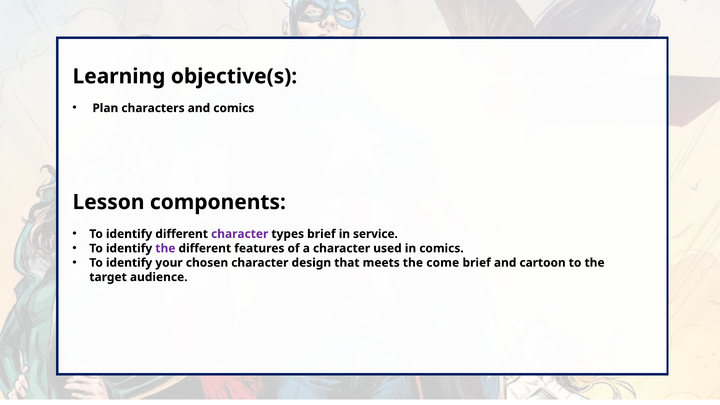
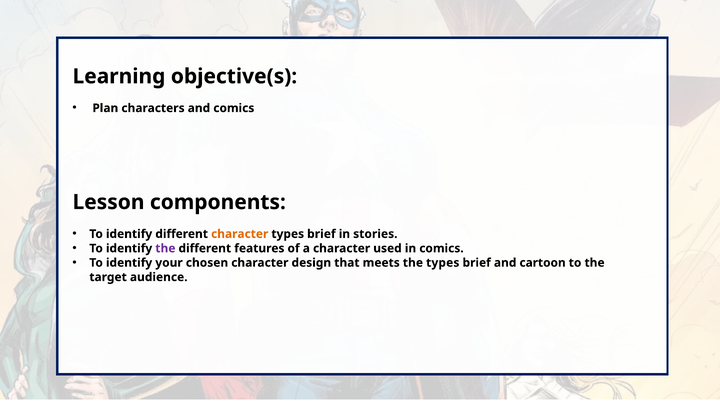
character at (240, 234) colour: purple -> orange
service: service -> stories
the come: come -> types
